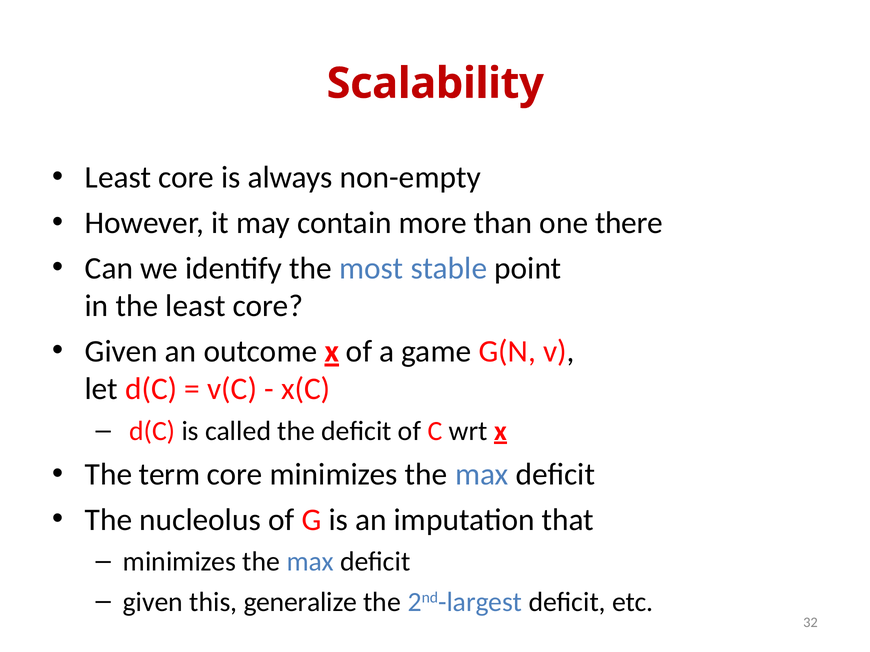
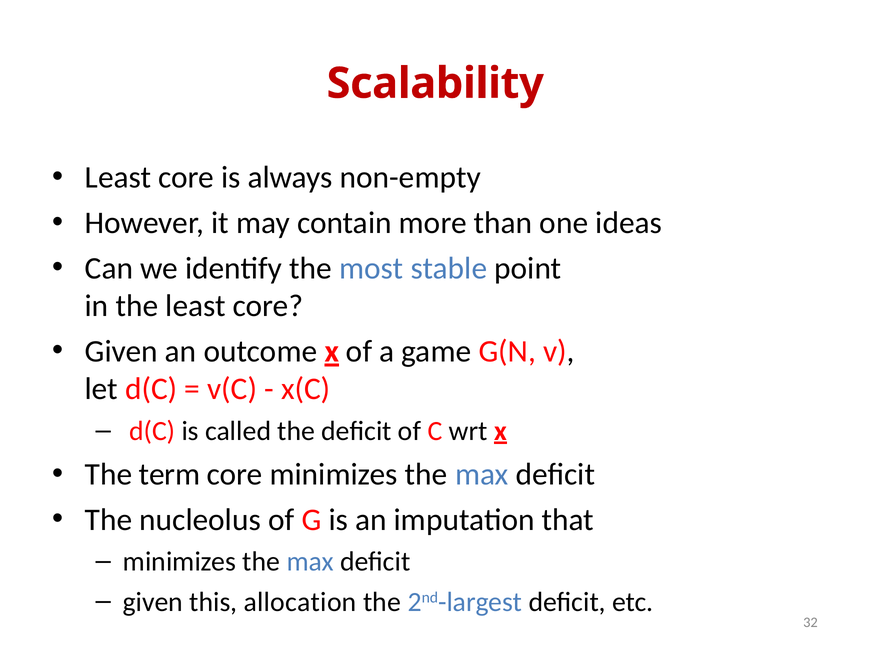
there: there -> ideas
generalize: generalize -> allocation
